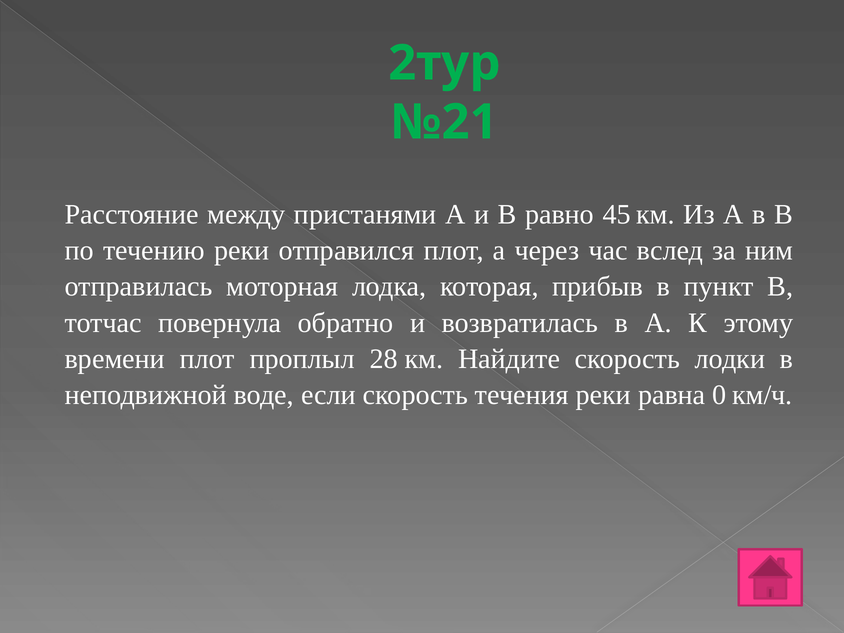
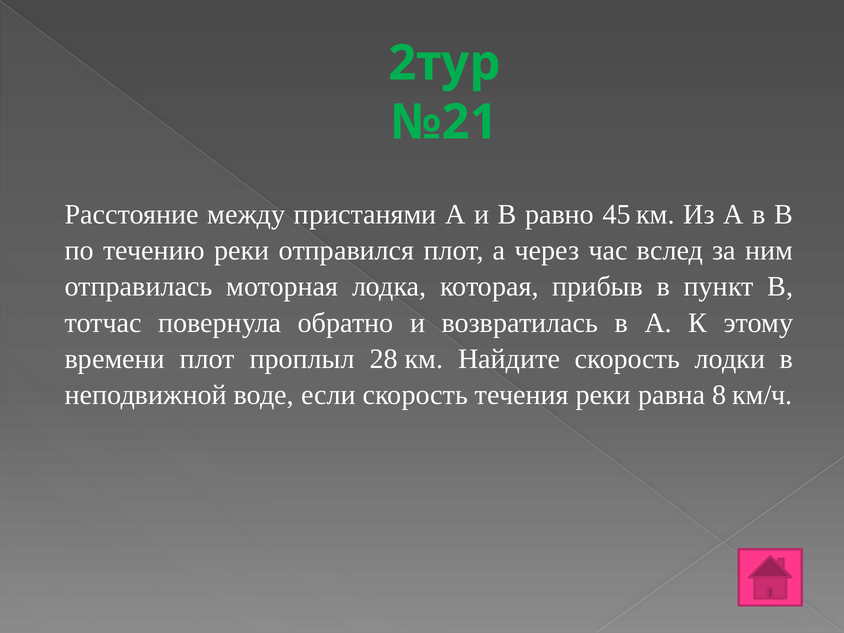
0: 0 -> 8
